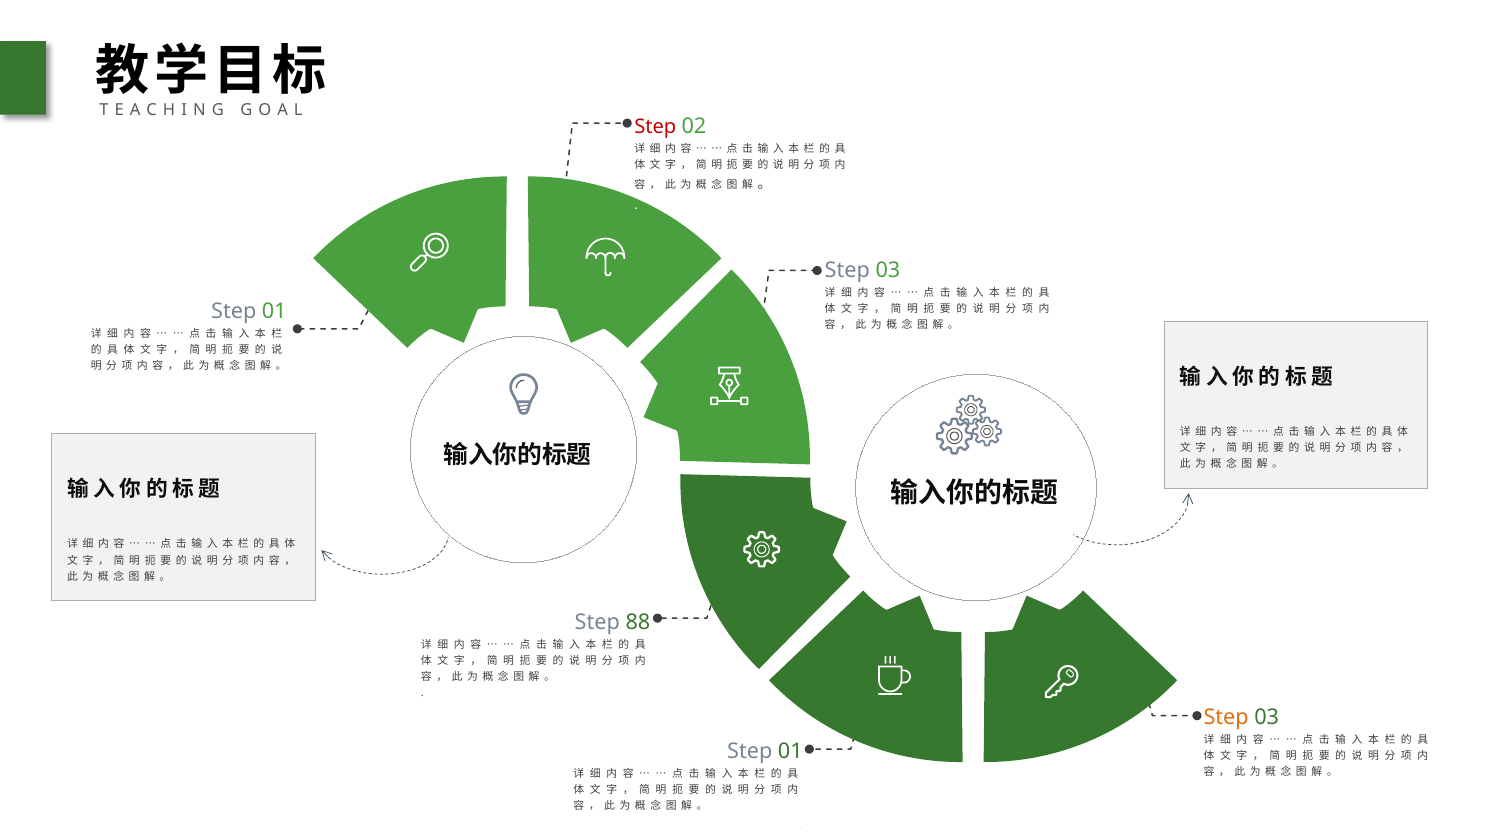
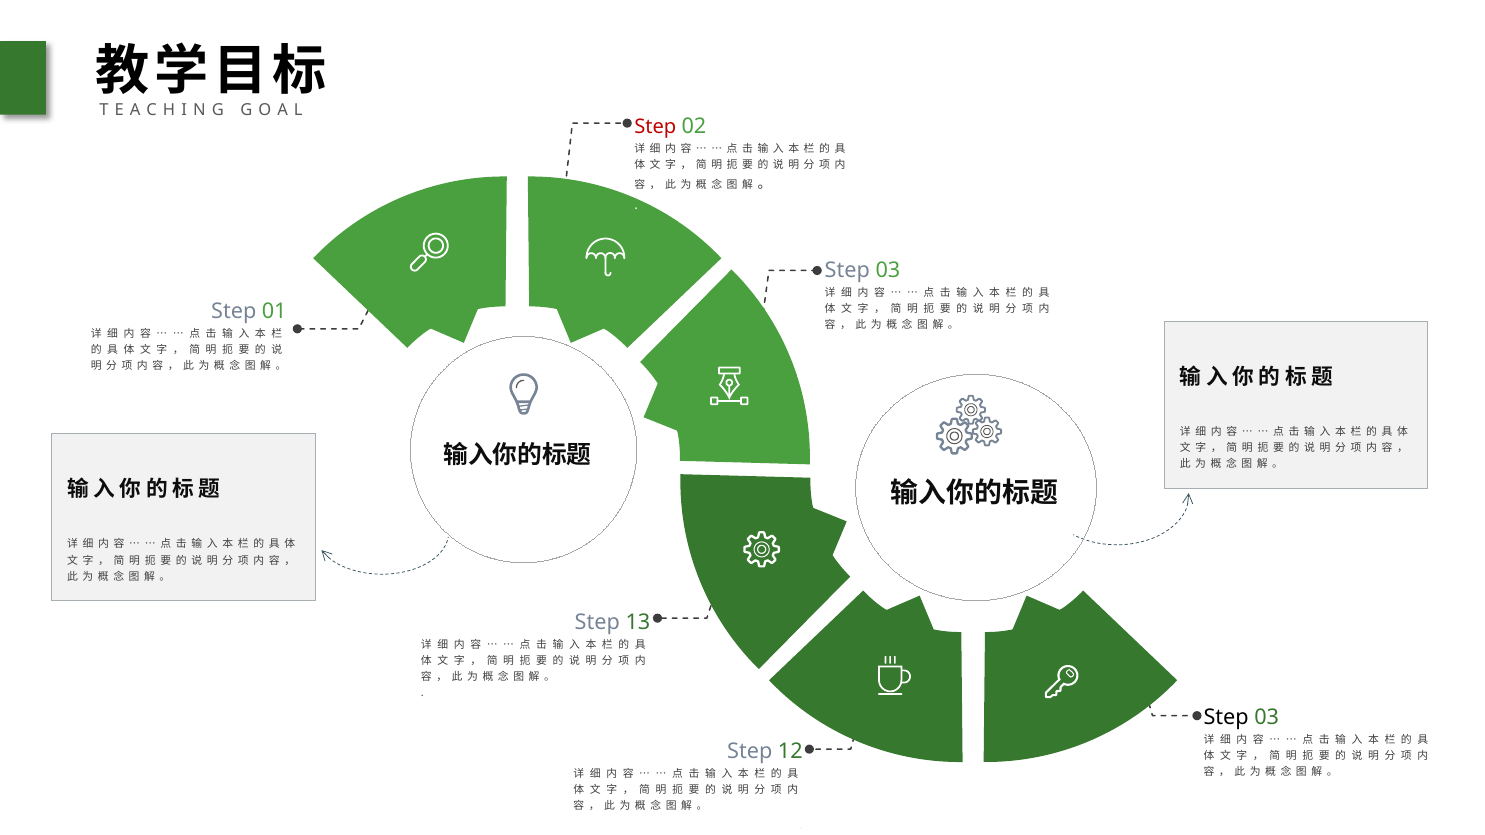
88: 88 -> 13
Step at (1226, 718) colour: orange -> black
01 at (790, 752): 01 -> 12
